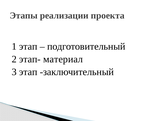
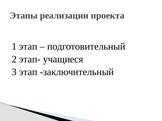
материал: материал -> учащиеся
